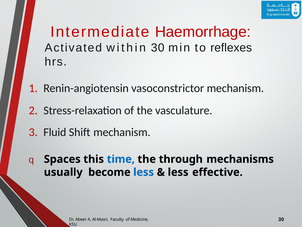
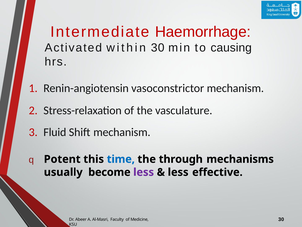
reflexes: reflexes -> causing
Spaces: Spaces -> Potent
less at (144, 172) colour: blue -> purple
